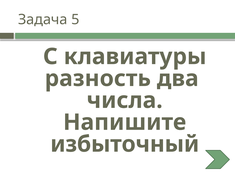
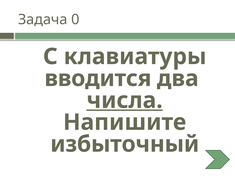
5: 5 -> 0
разность: разность -> вводится
числа underline: none -> present
